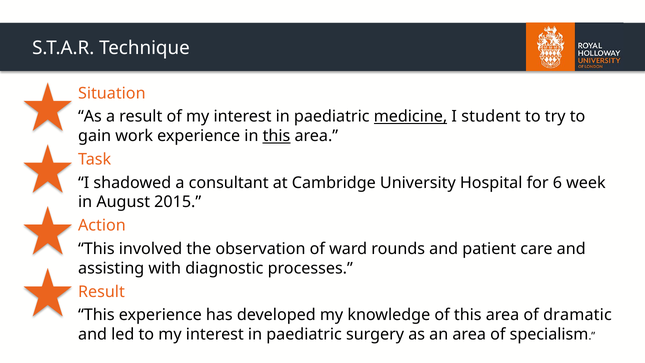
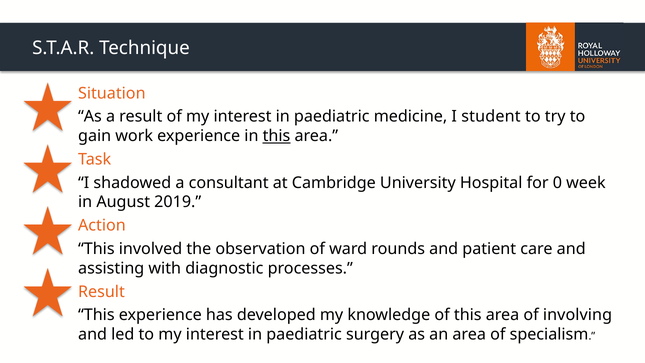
medicine underline: present -> none
6: 6 -> 0
2015: 2015 -> 2019
dramatic: dramatic -> involving
